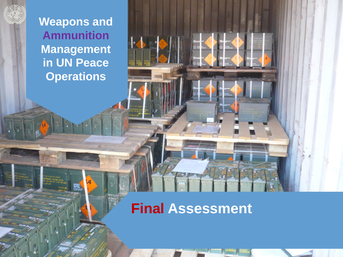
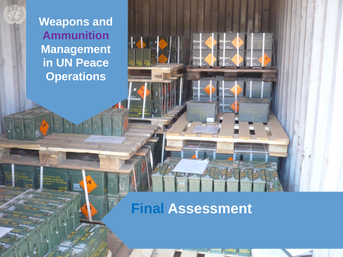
Final colour: red -> blue
